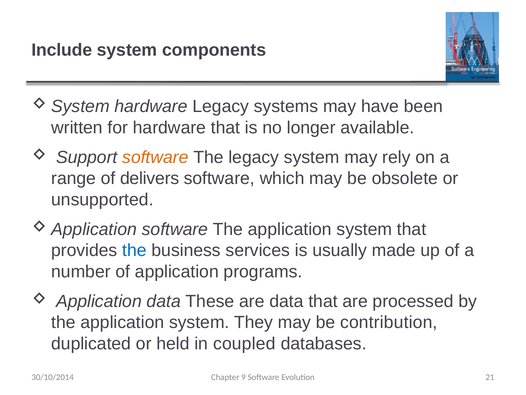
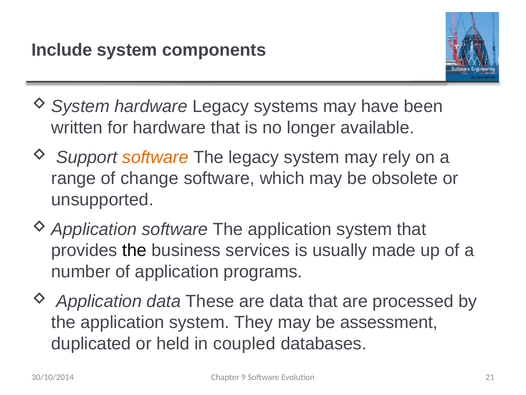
delivers: delivers -> change
the at (134, 250) colour: blue -> black
contribution: contribution -> assessment
